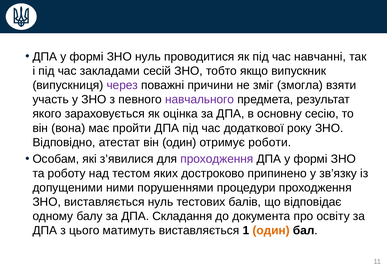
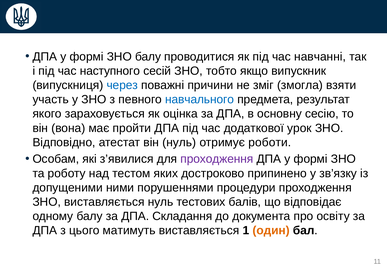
ЗНО нуль: нуль -> балу
закладами: закладами -> наступного
через colour: purple -> blue
навчального colour: purple -> blue
року: року -> урок
він один: один -> нуль
